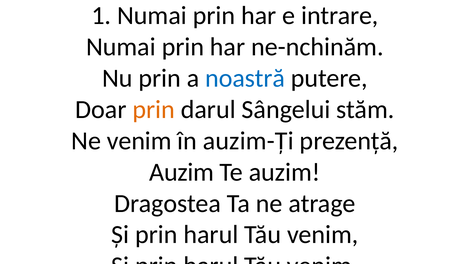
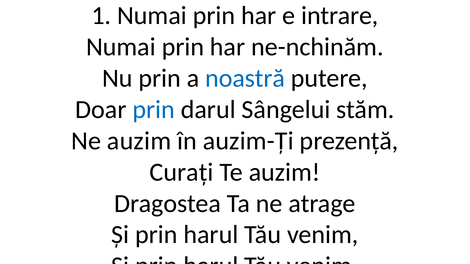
prin at (154, 110) colour: orange -> blue
Ne venim: venim -> auzim
Auzim at (182, 172): Auzim -> Curați
